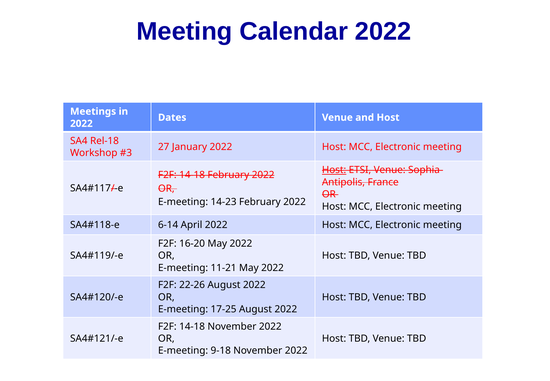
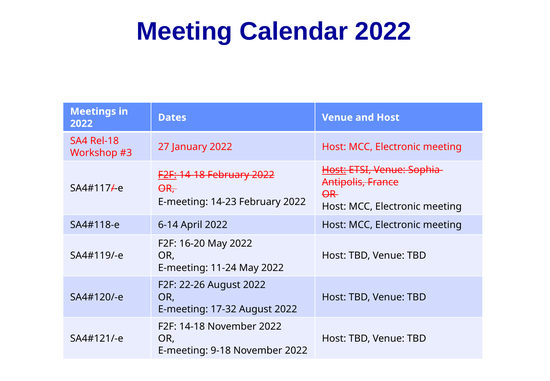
F2F at (167, 175) underline: none -> present
11-21: 11-21 -> 11-24
17-25: 17-25 -> 17-32
